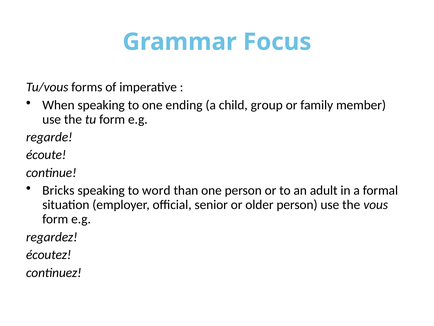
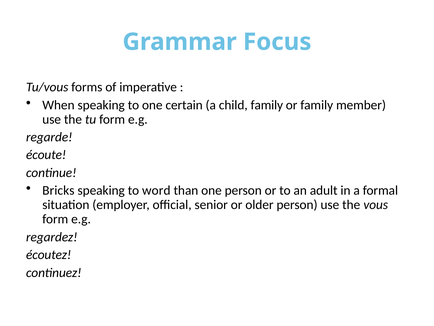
ending: ending -> certain
child group: group -> family
